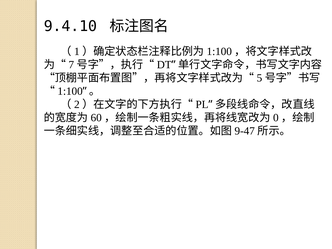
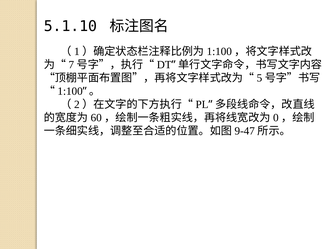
9.4.10: 9.4.10 -> 5.1.10
